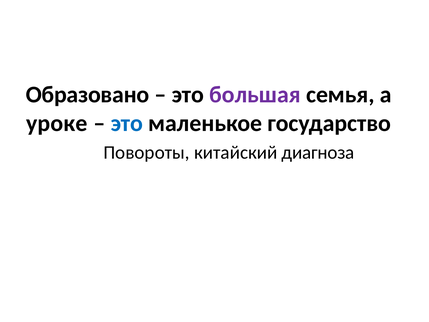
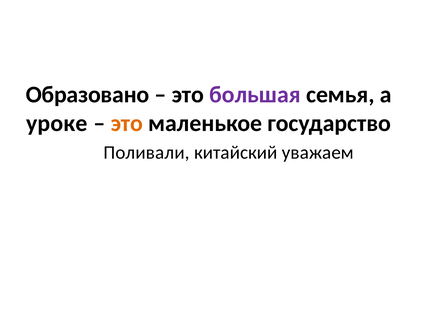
это at (127, 123) colour: blue -> orange
Повороты: Повороты -> Поливали
диагноза: диагноза -> уважаем
